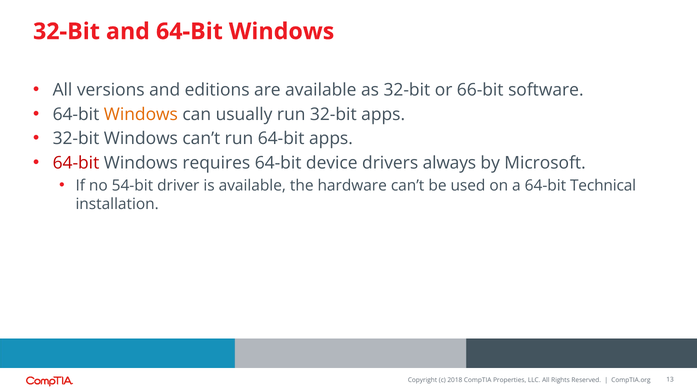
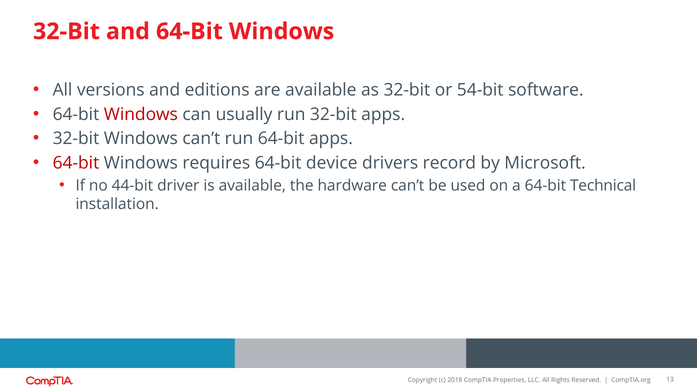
66-bit: 66-bit -> 54-bit
Windows at (141, 114) colour: orange -> red
always: always -> record
54-bit: 54-bit -> 44-bit
